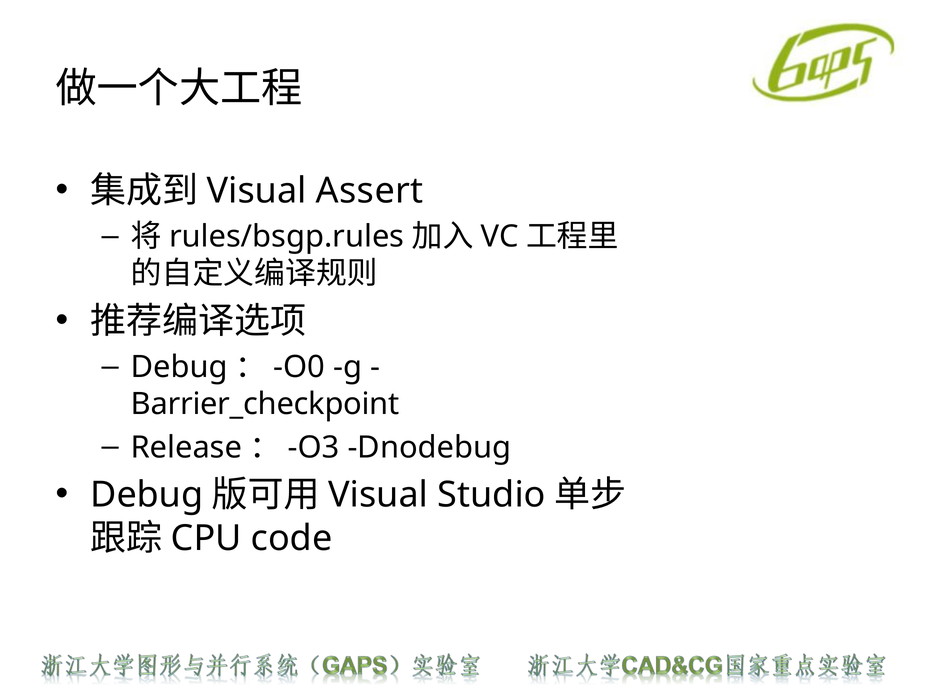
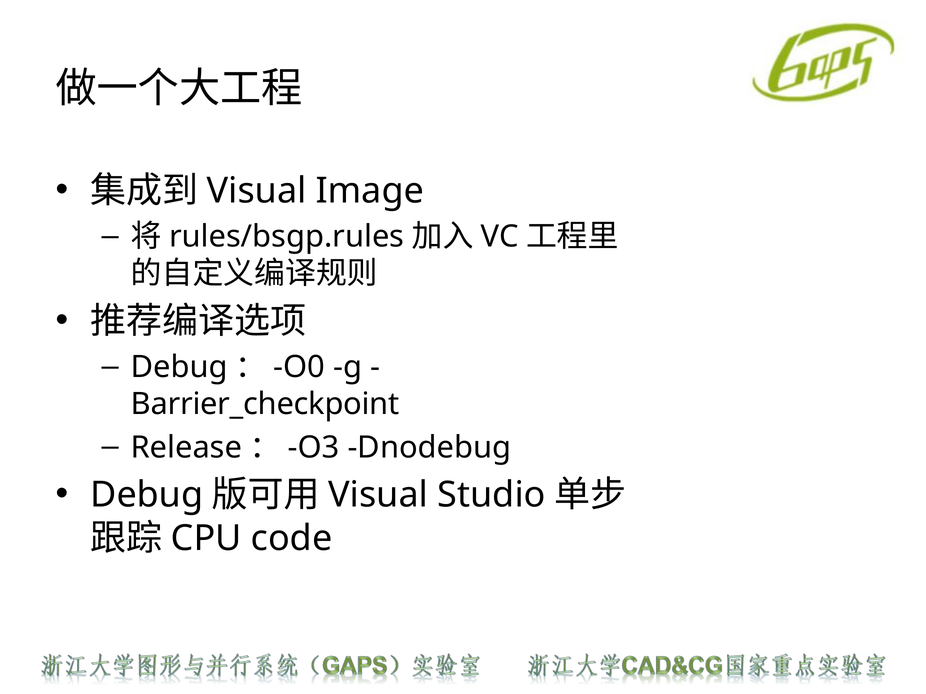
Assert: Assert -> Image
